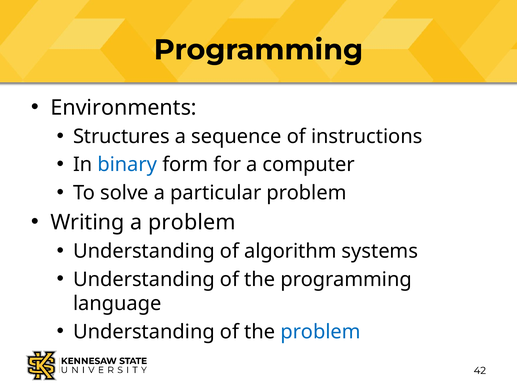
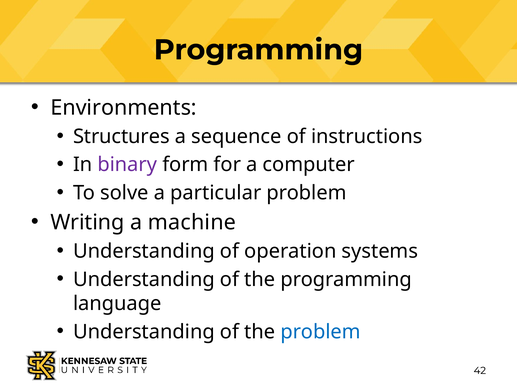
binary colour: blue -> purple
a problem: problem -> machine
algorithm: algorithm -> operation
